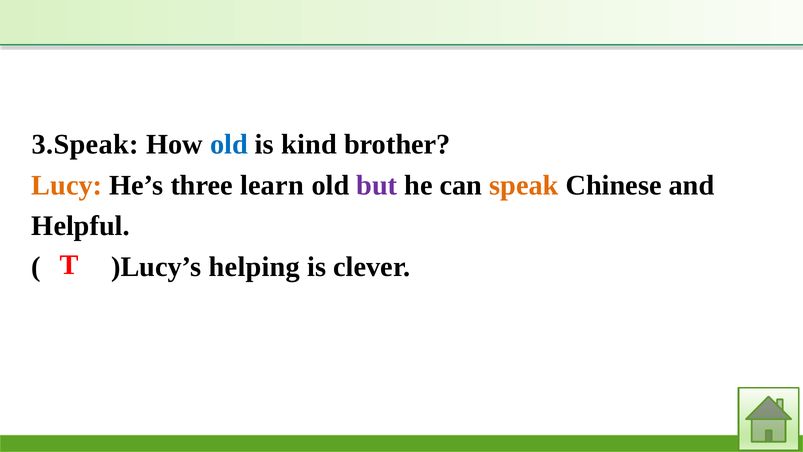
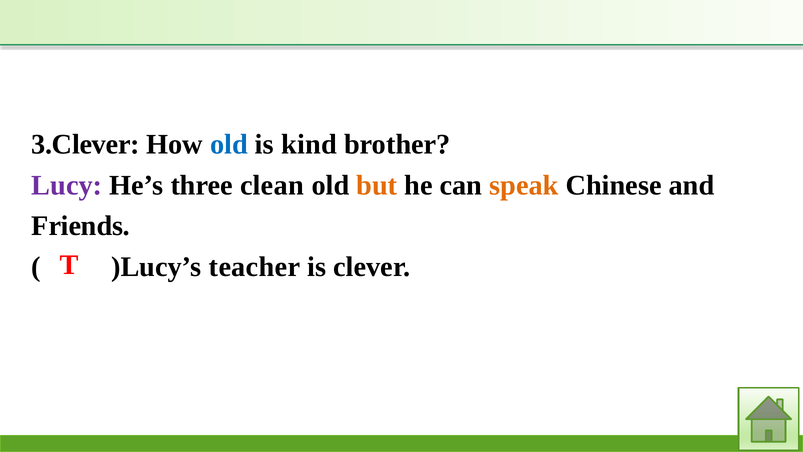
3.Speak: 3.Speak -> 3.Clever
Lucy colour: orange -> purple
learn: learn -> clean
but colour: purple -> orange
Helpful: Helpful -> Friends
helping: helping -> teacher
